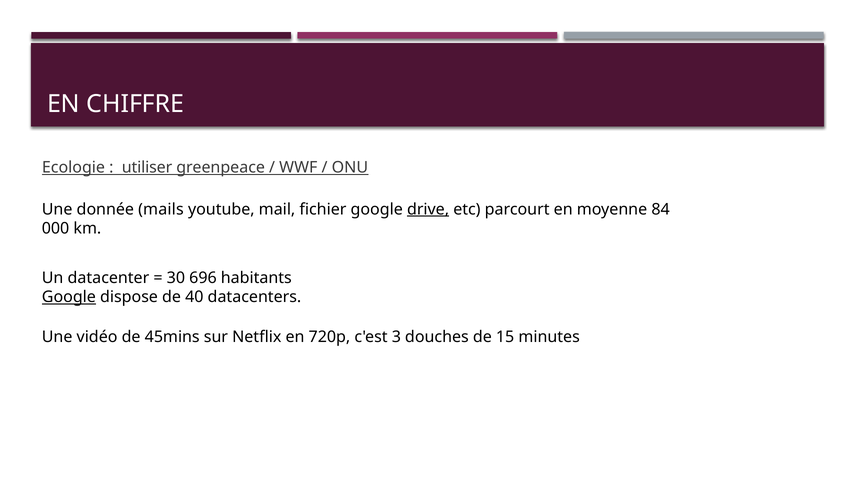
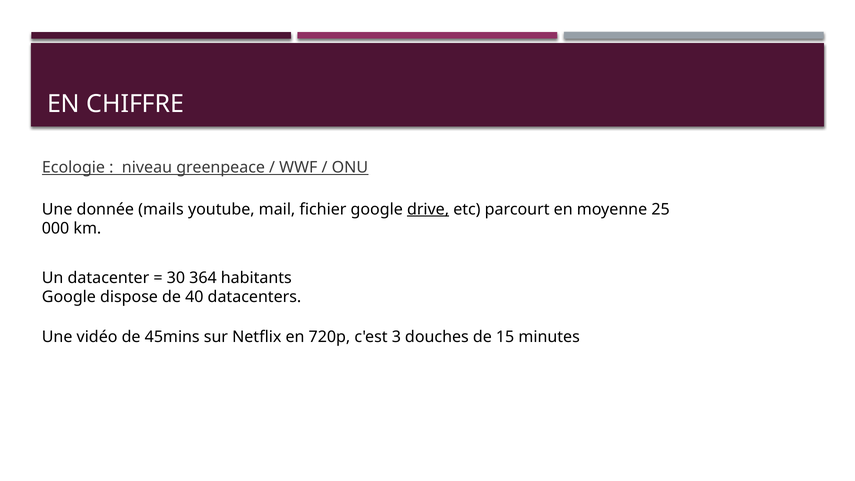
utiliser: utiliser -> niveau
84: 84 -> 25
696: 696 -> 364
Google at (69, 297) underline: present -> none
